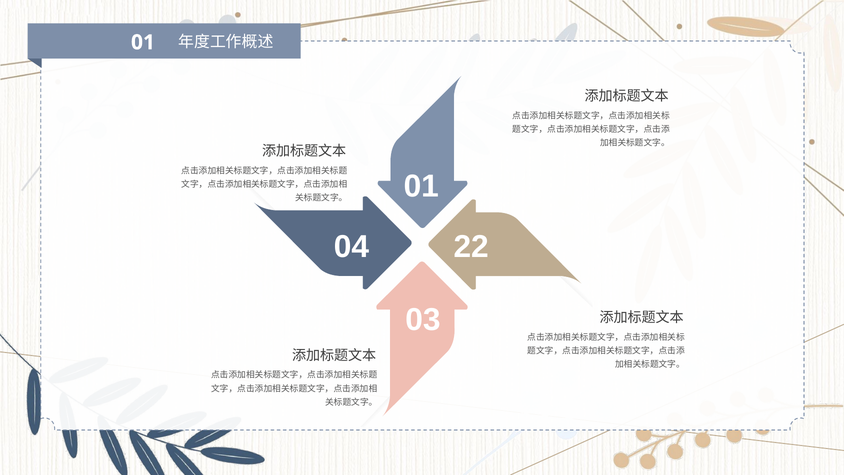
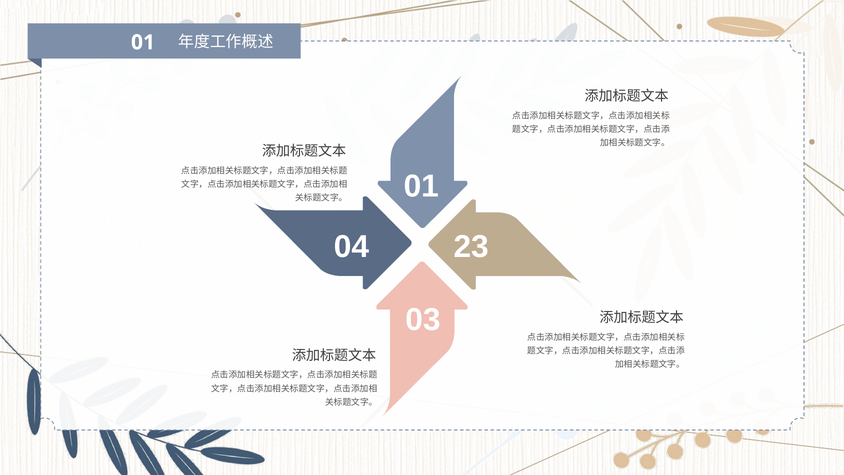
22: 22 -> 23
